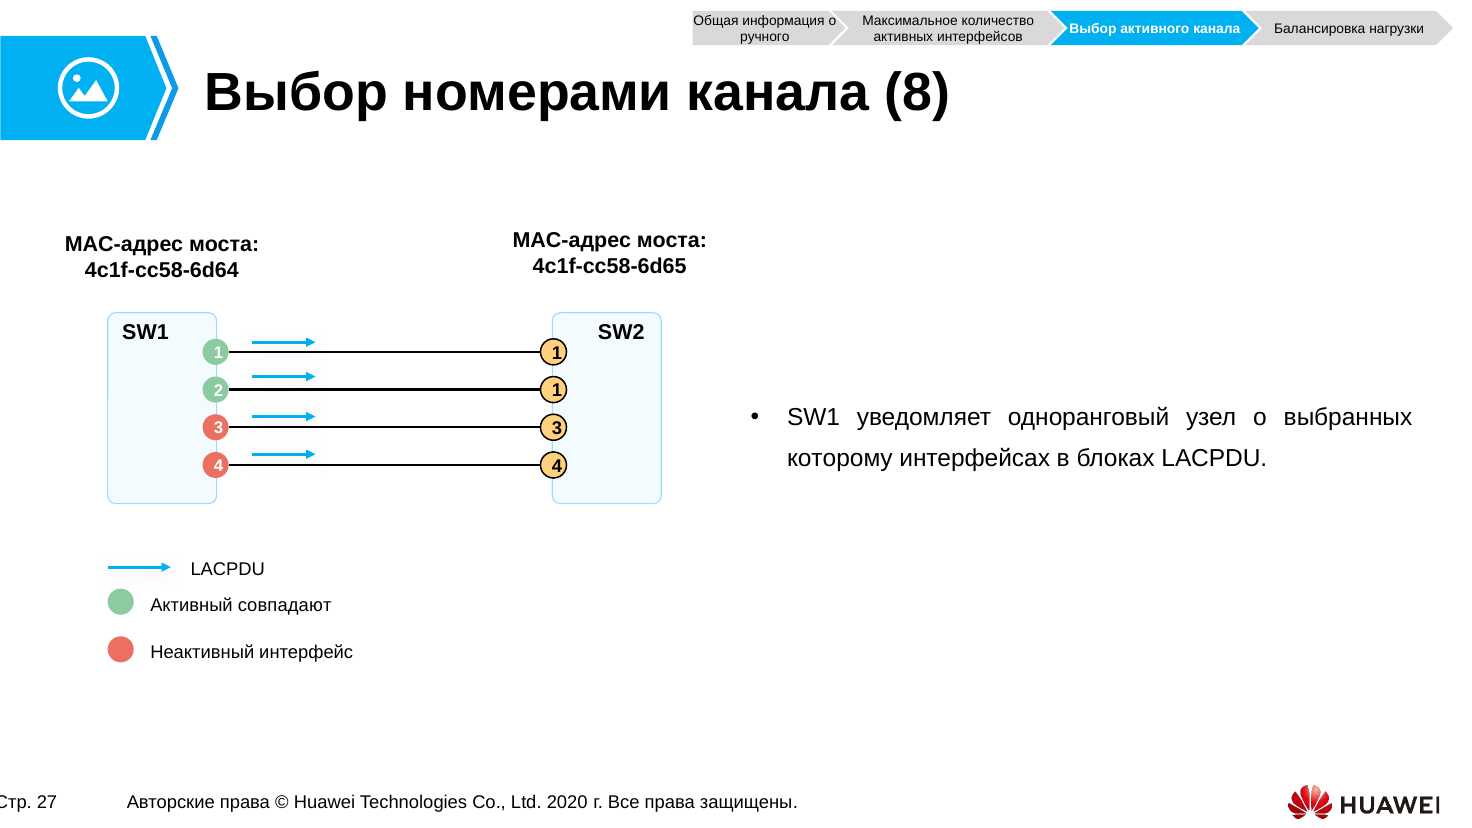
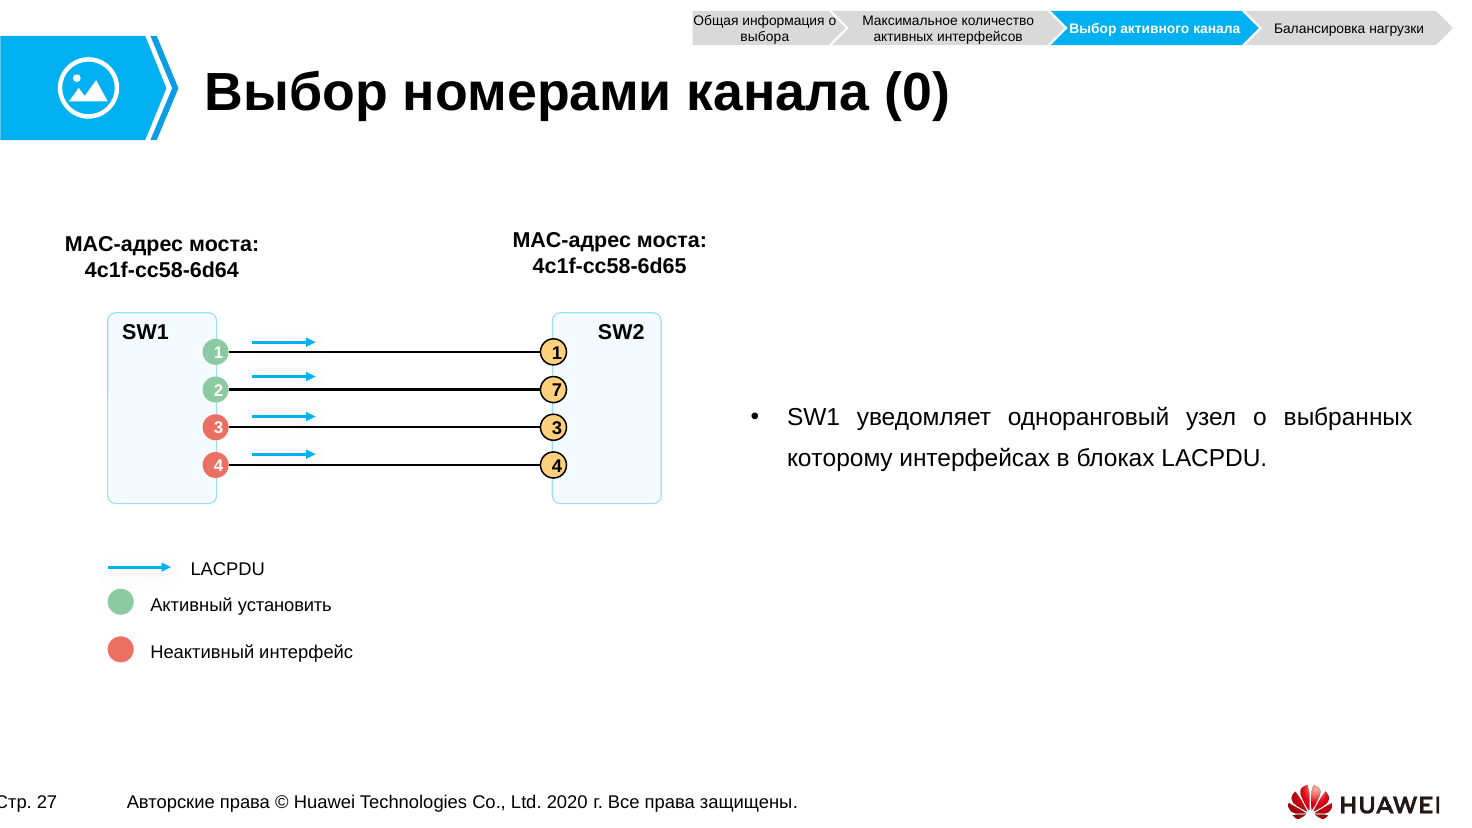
ручного: ручного -> выбора
8: 8 -> 0
2 1: 1 -> 7
совпадают: совпадают -> установить
